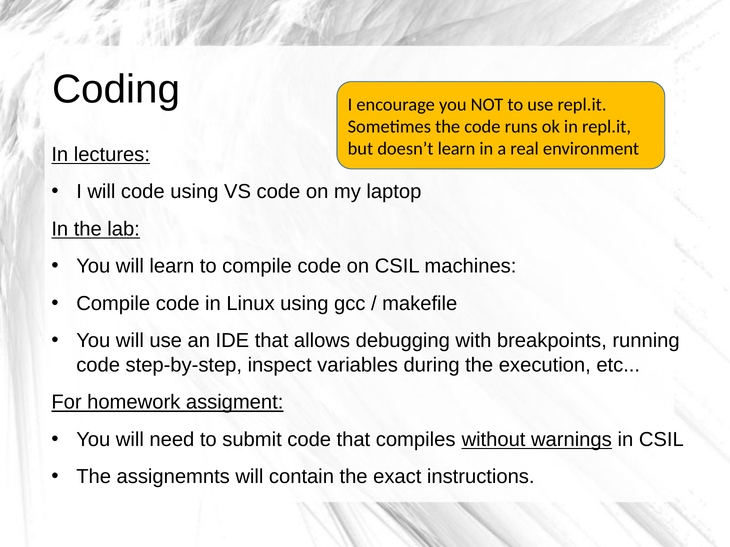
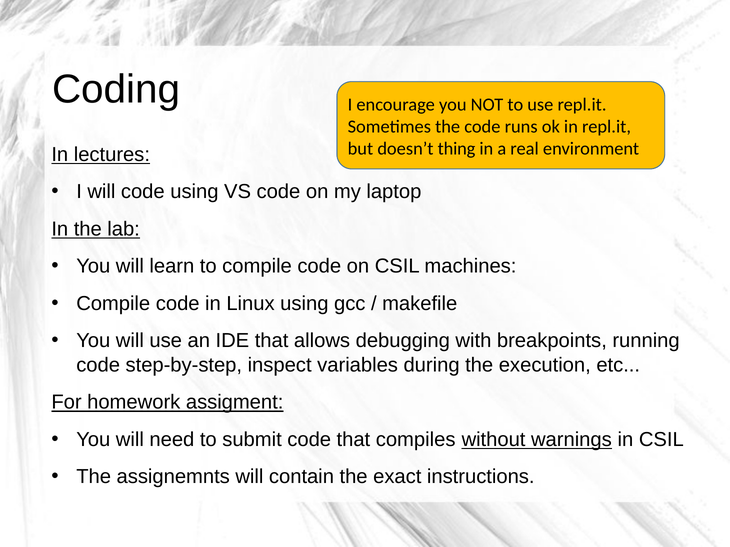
doesn’t learn: learn -> thing
